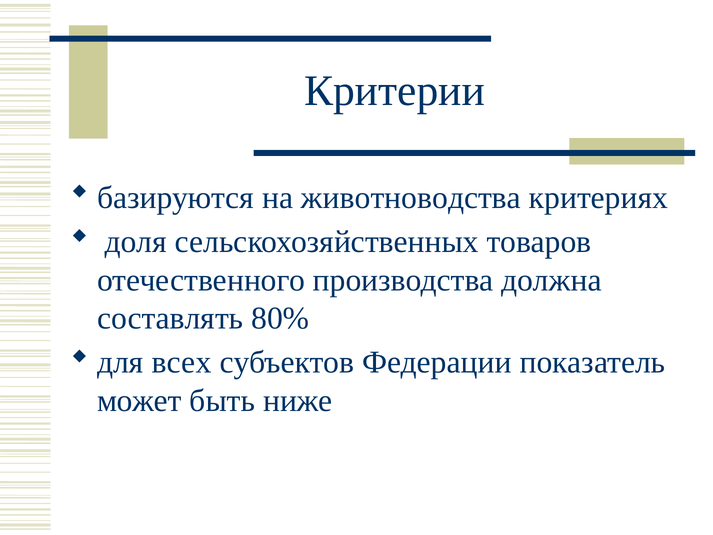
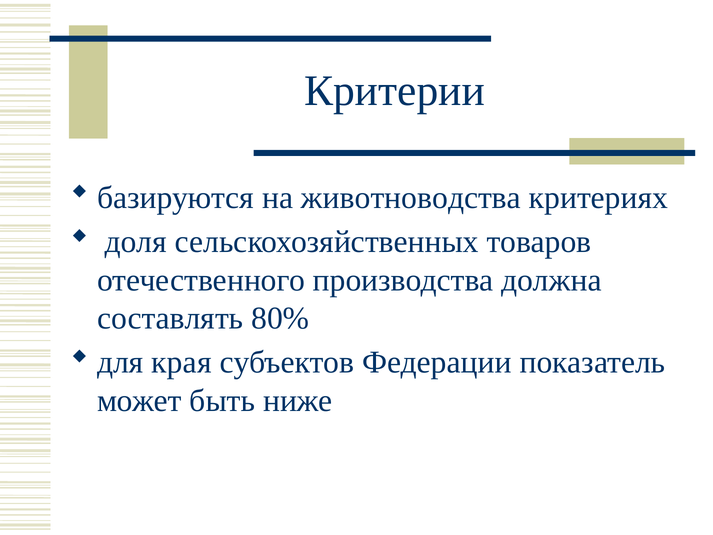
всех: всех -> края
